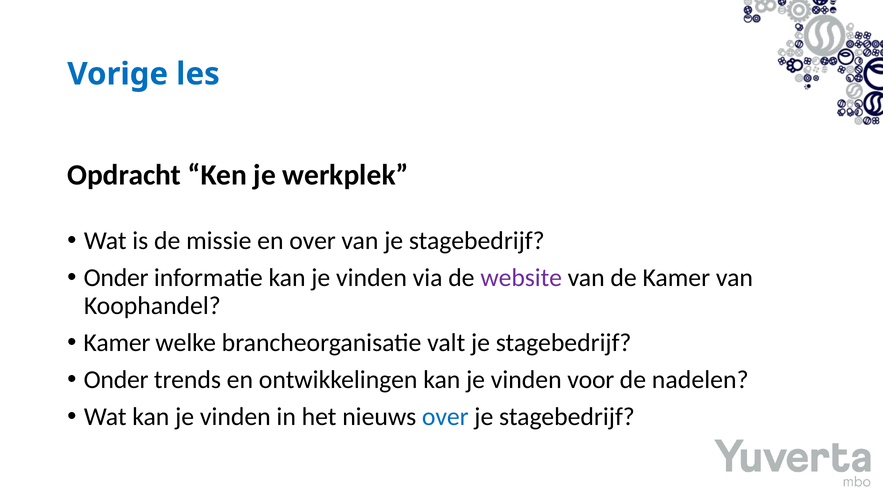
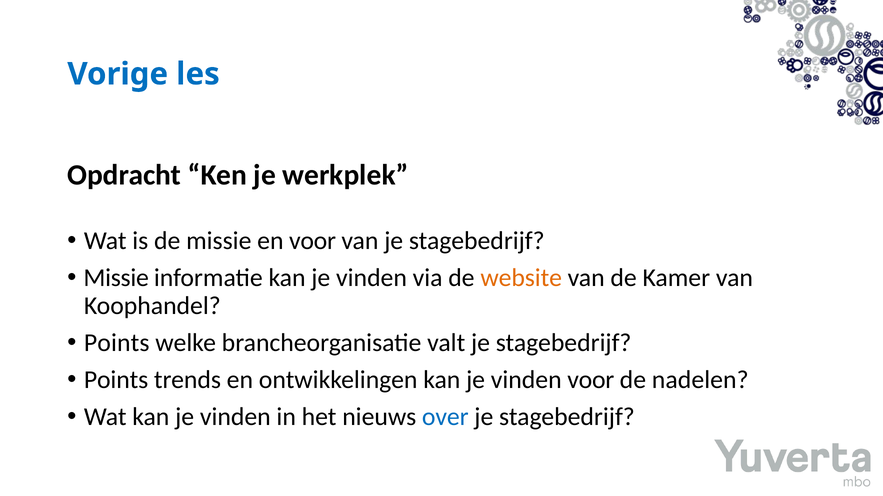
en over: over -> voor
Onder at (116, 278): Onder -> Missie
website colour: purple -> orange
Kamer at (117, 343): Kamer -> Points
Onder at (116, 380): Onder -> Points
